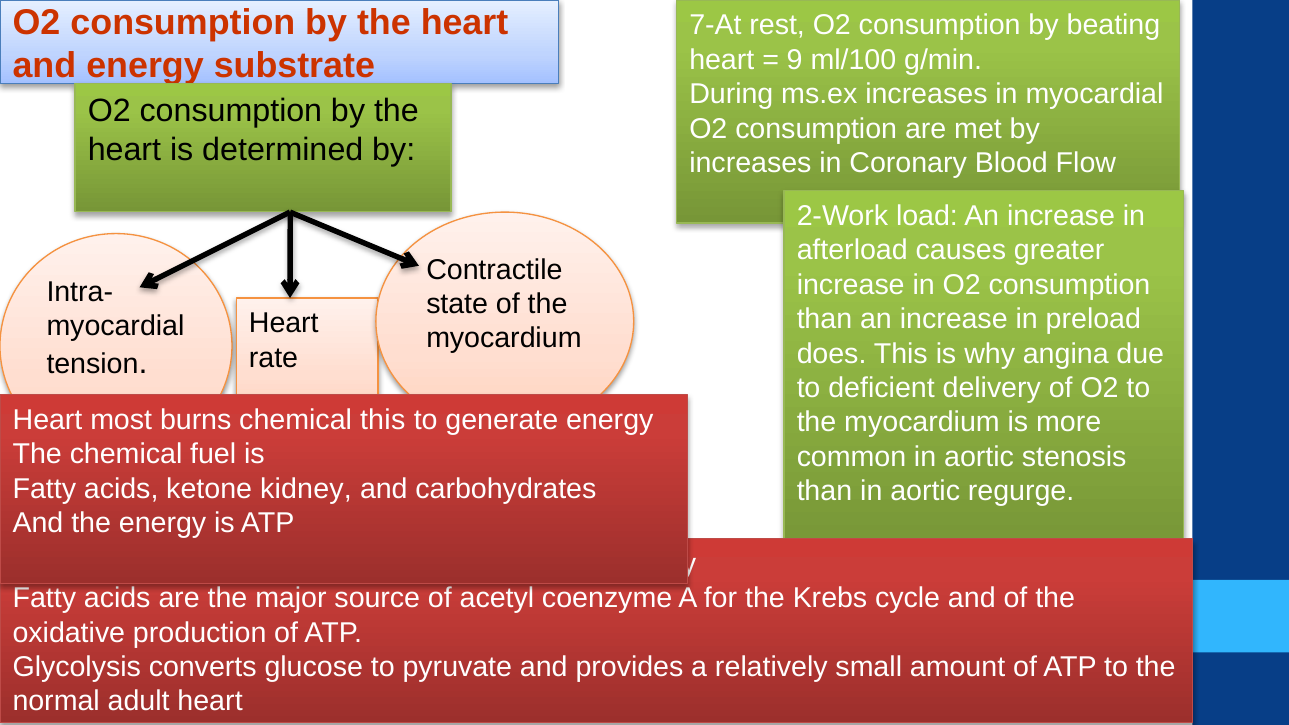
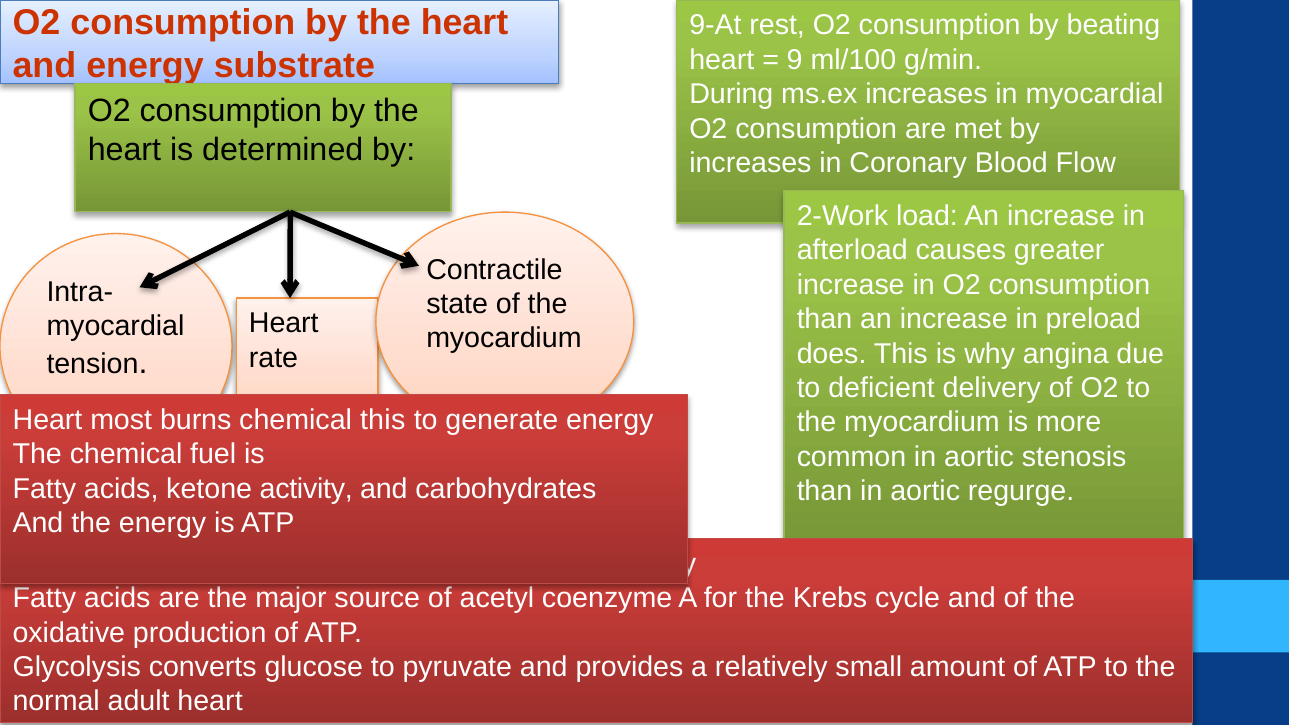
7-At: 7-At -> 9-At
kidney: kidney -> activity
